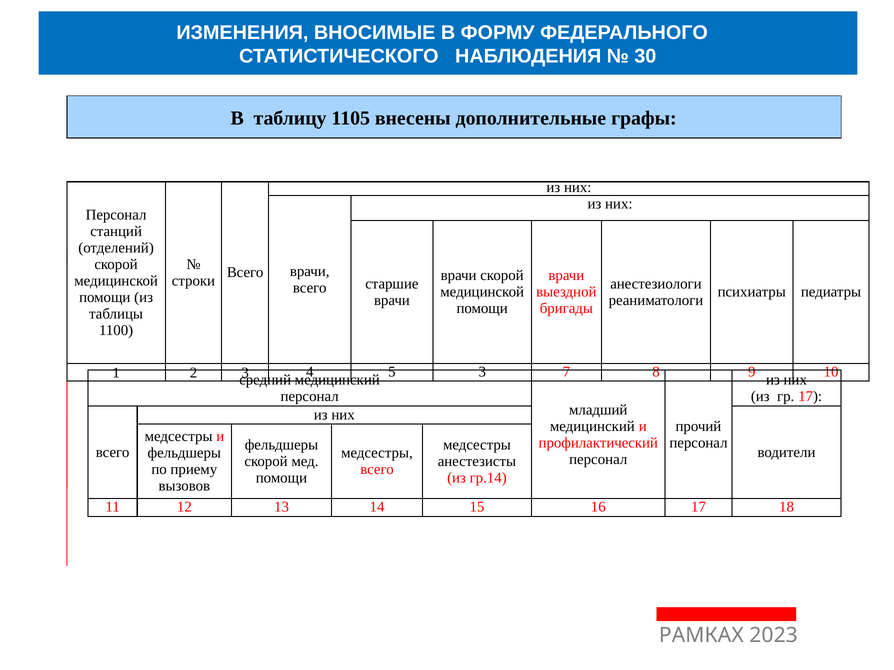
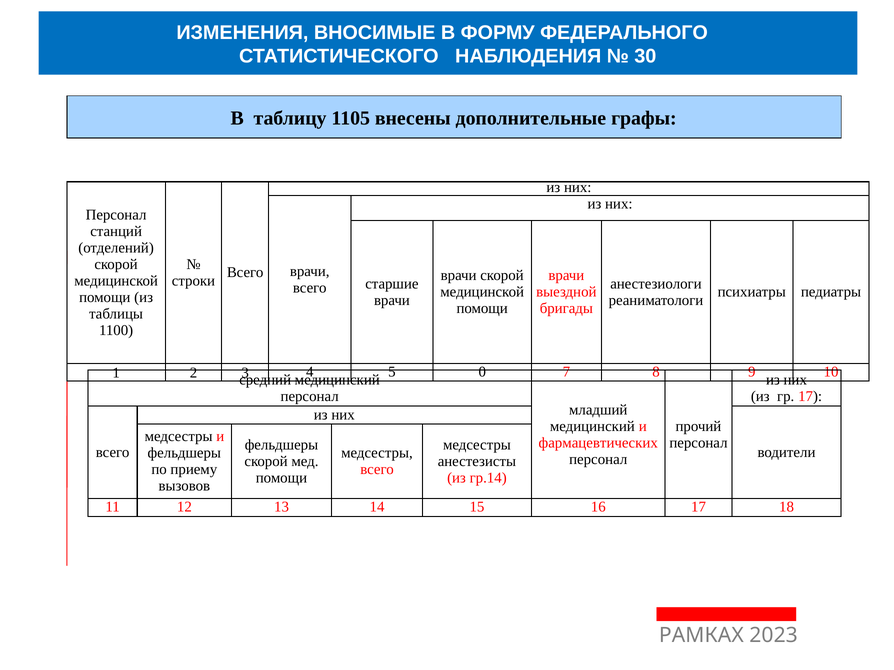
5 3: 3 -> 0
профилактический: профилактический -> фармацевтических
